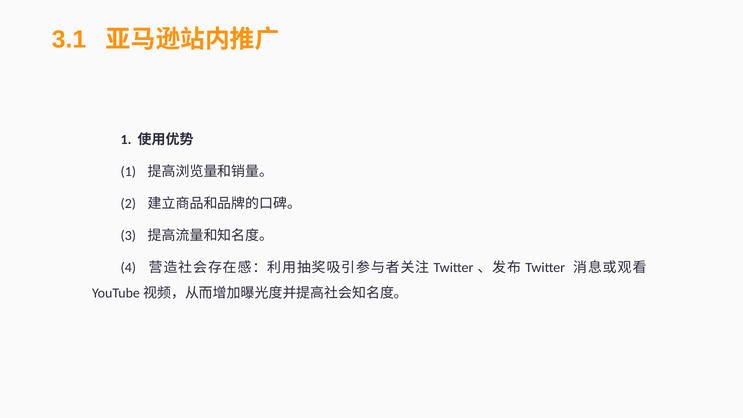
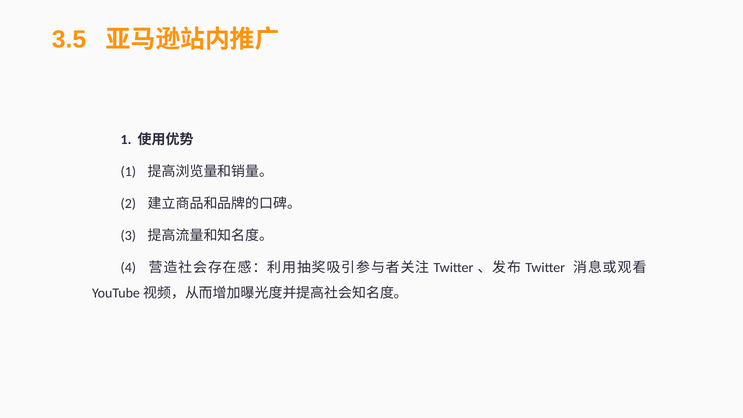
3.1: 3.1 -> 3.5
